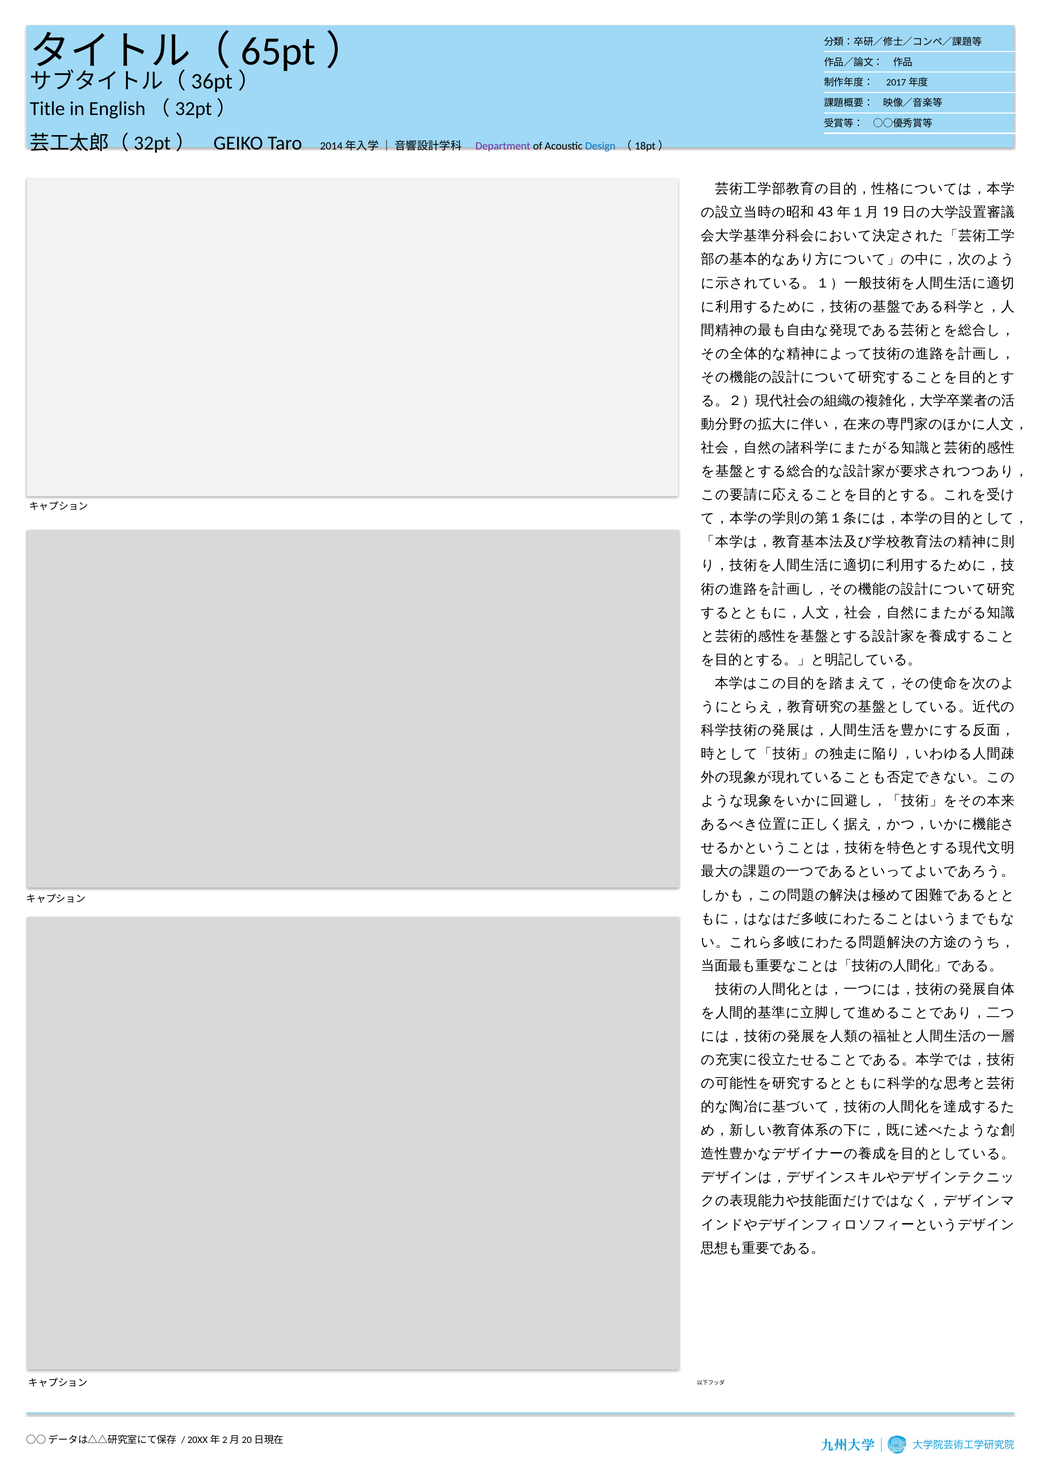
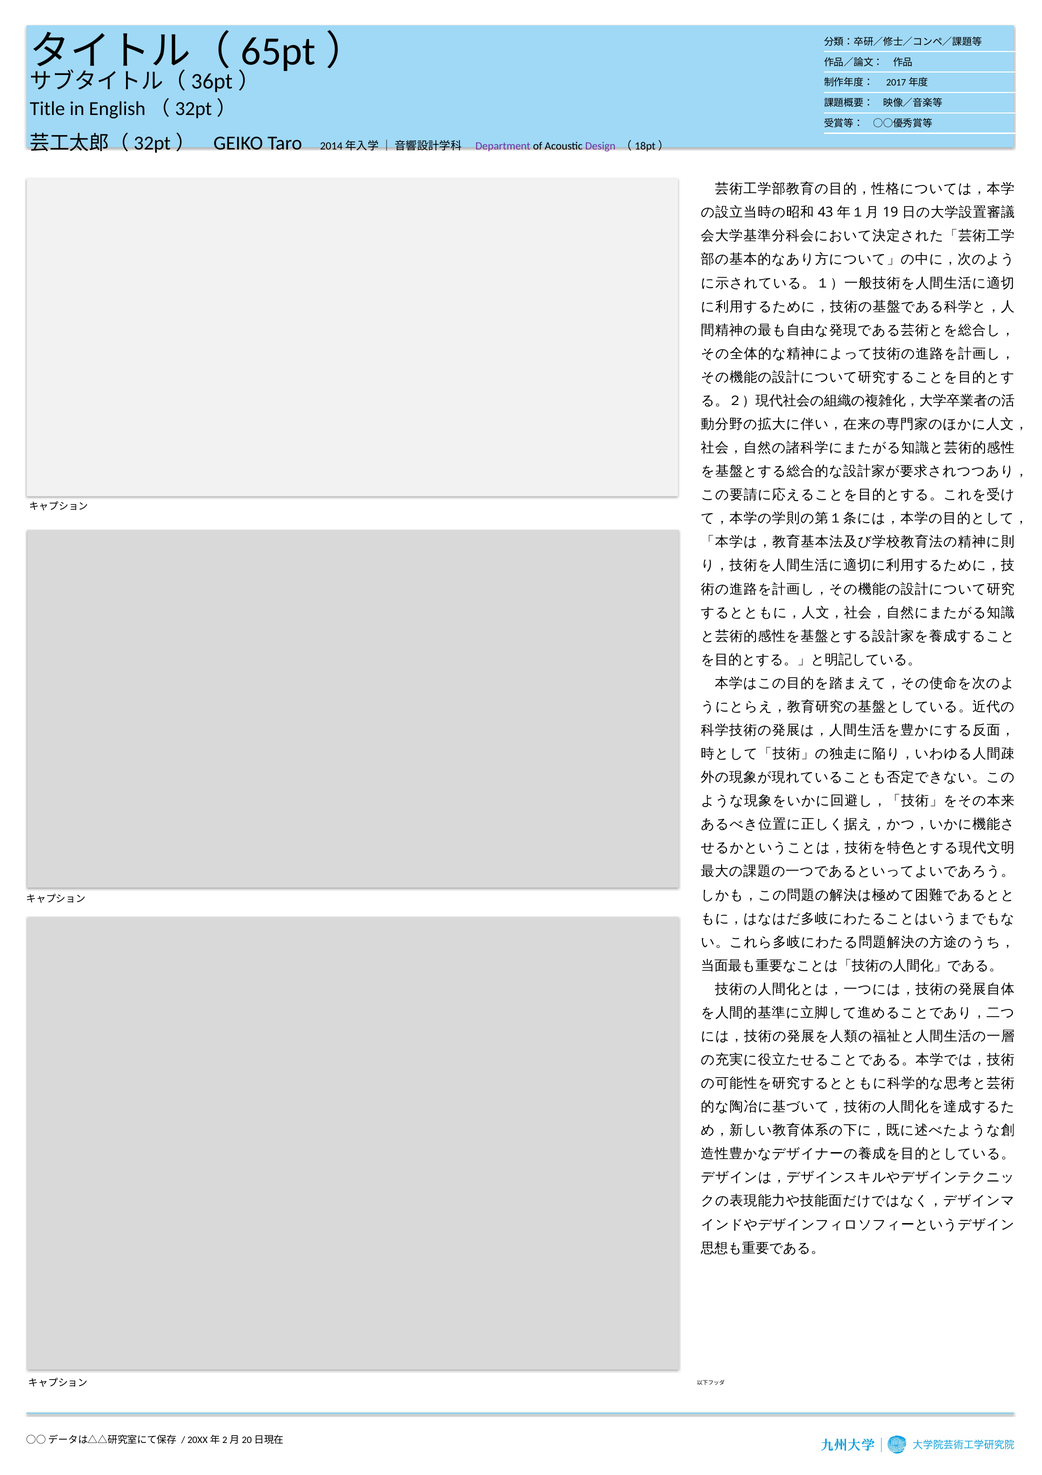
Design colour: blue -> purple
